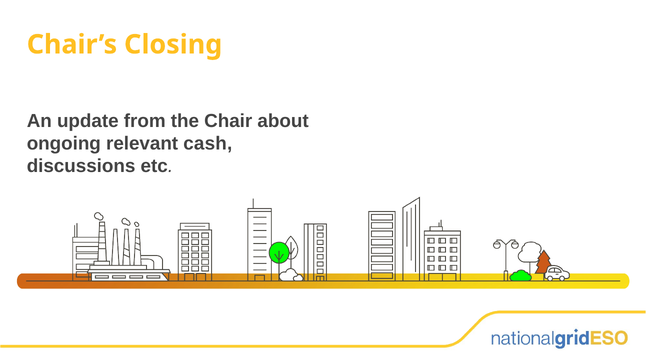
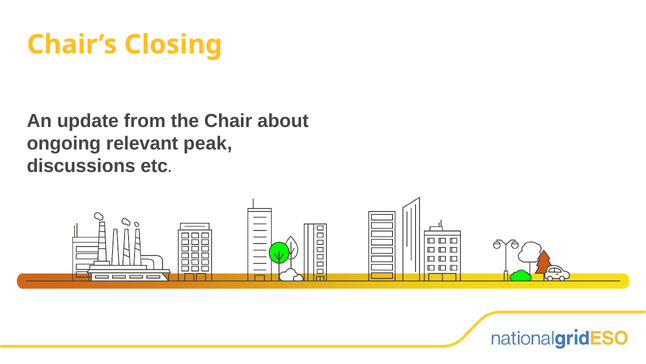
cash: cash -> peak
